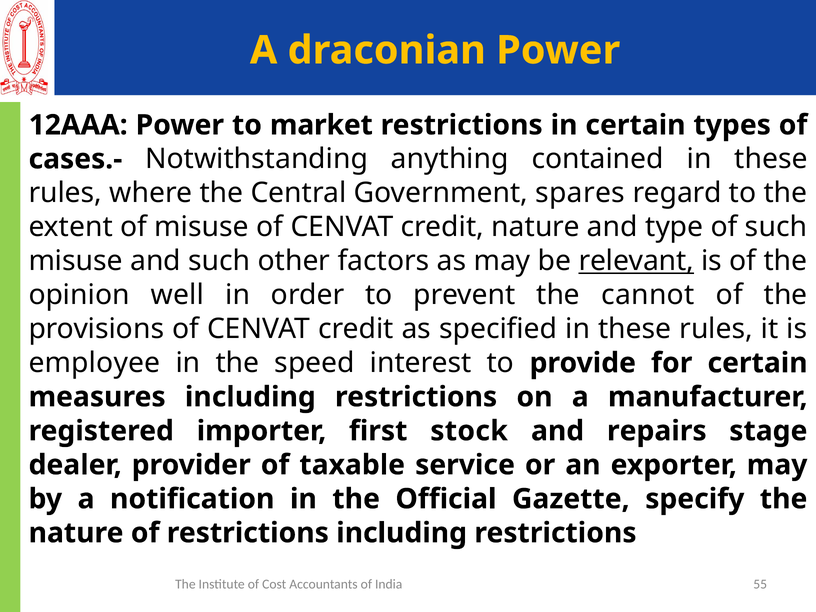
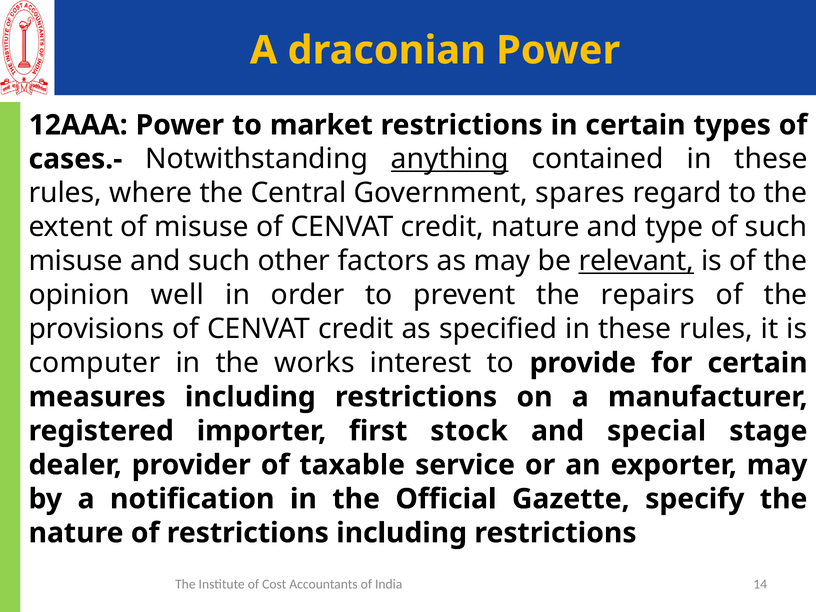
anything underline: none -> present
cannot: cannot -> repairs
employee: employee -> computer
speed: speed -> works
repairs: repairs -> special
55: 55 -> 14
